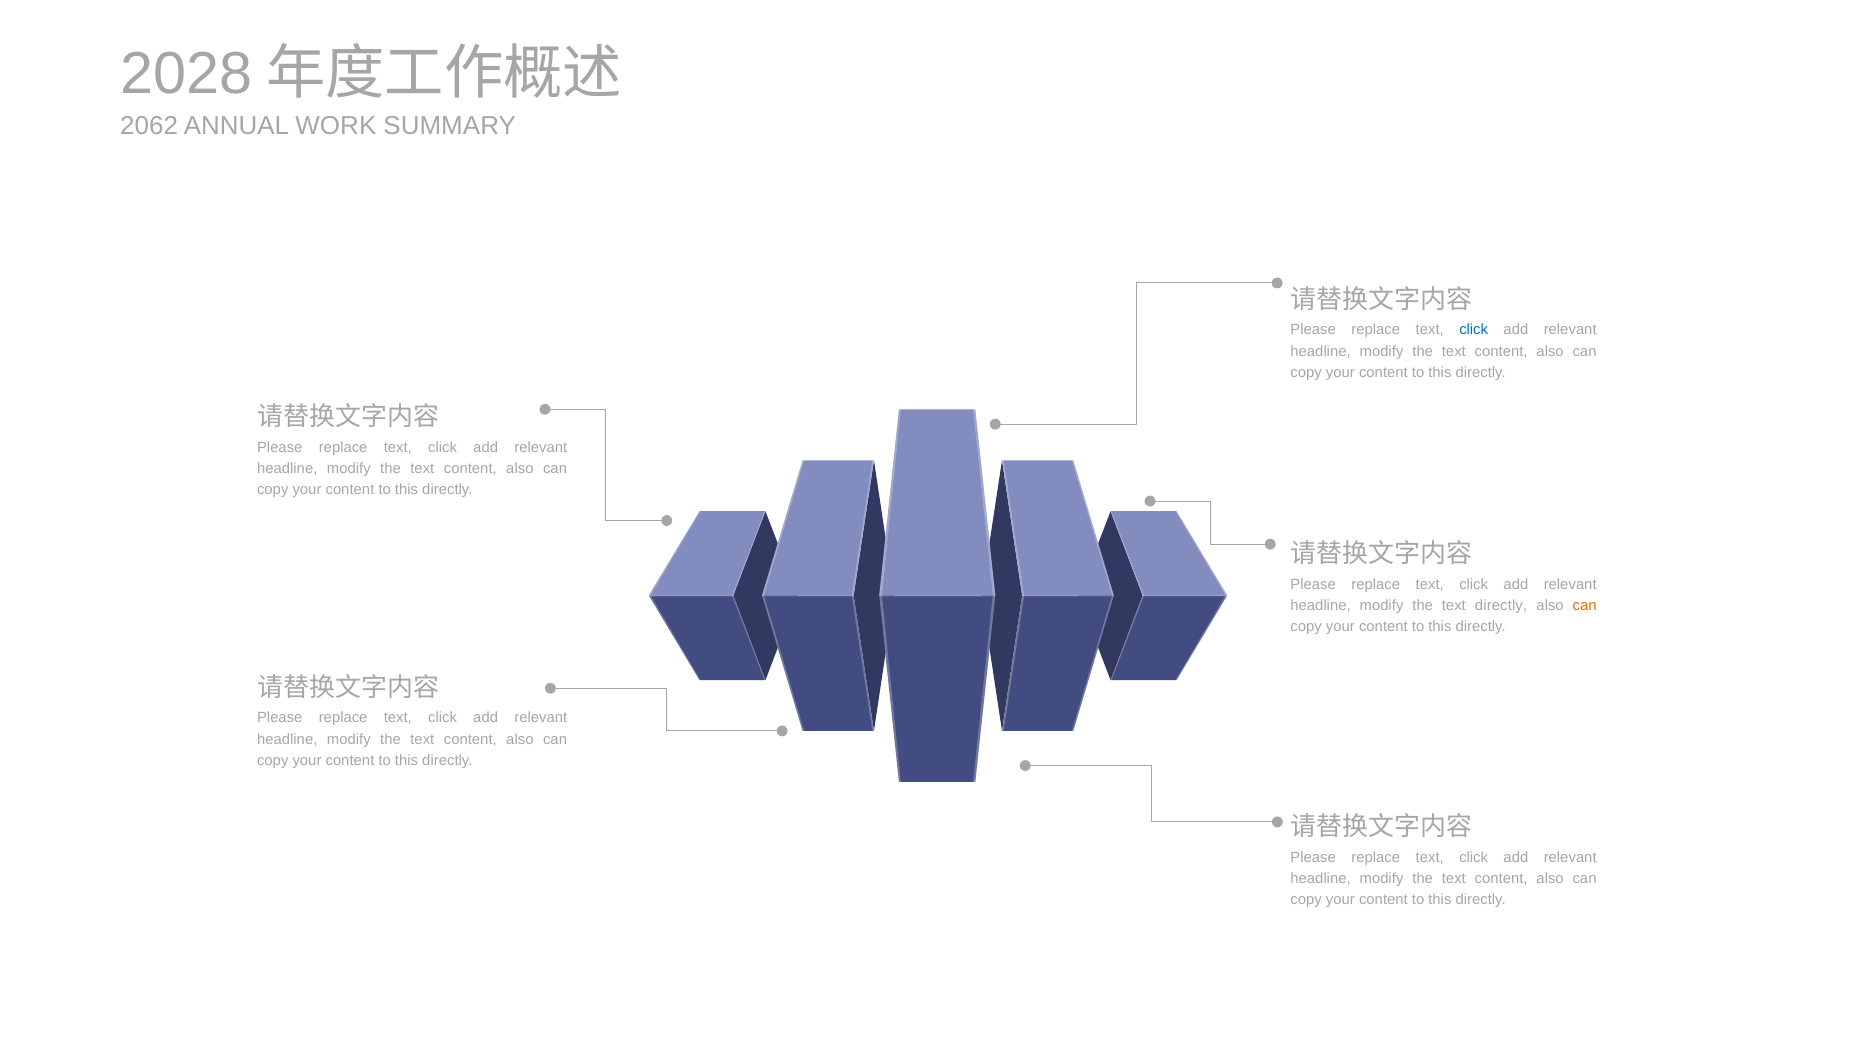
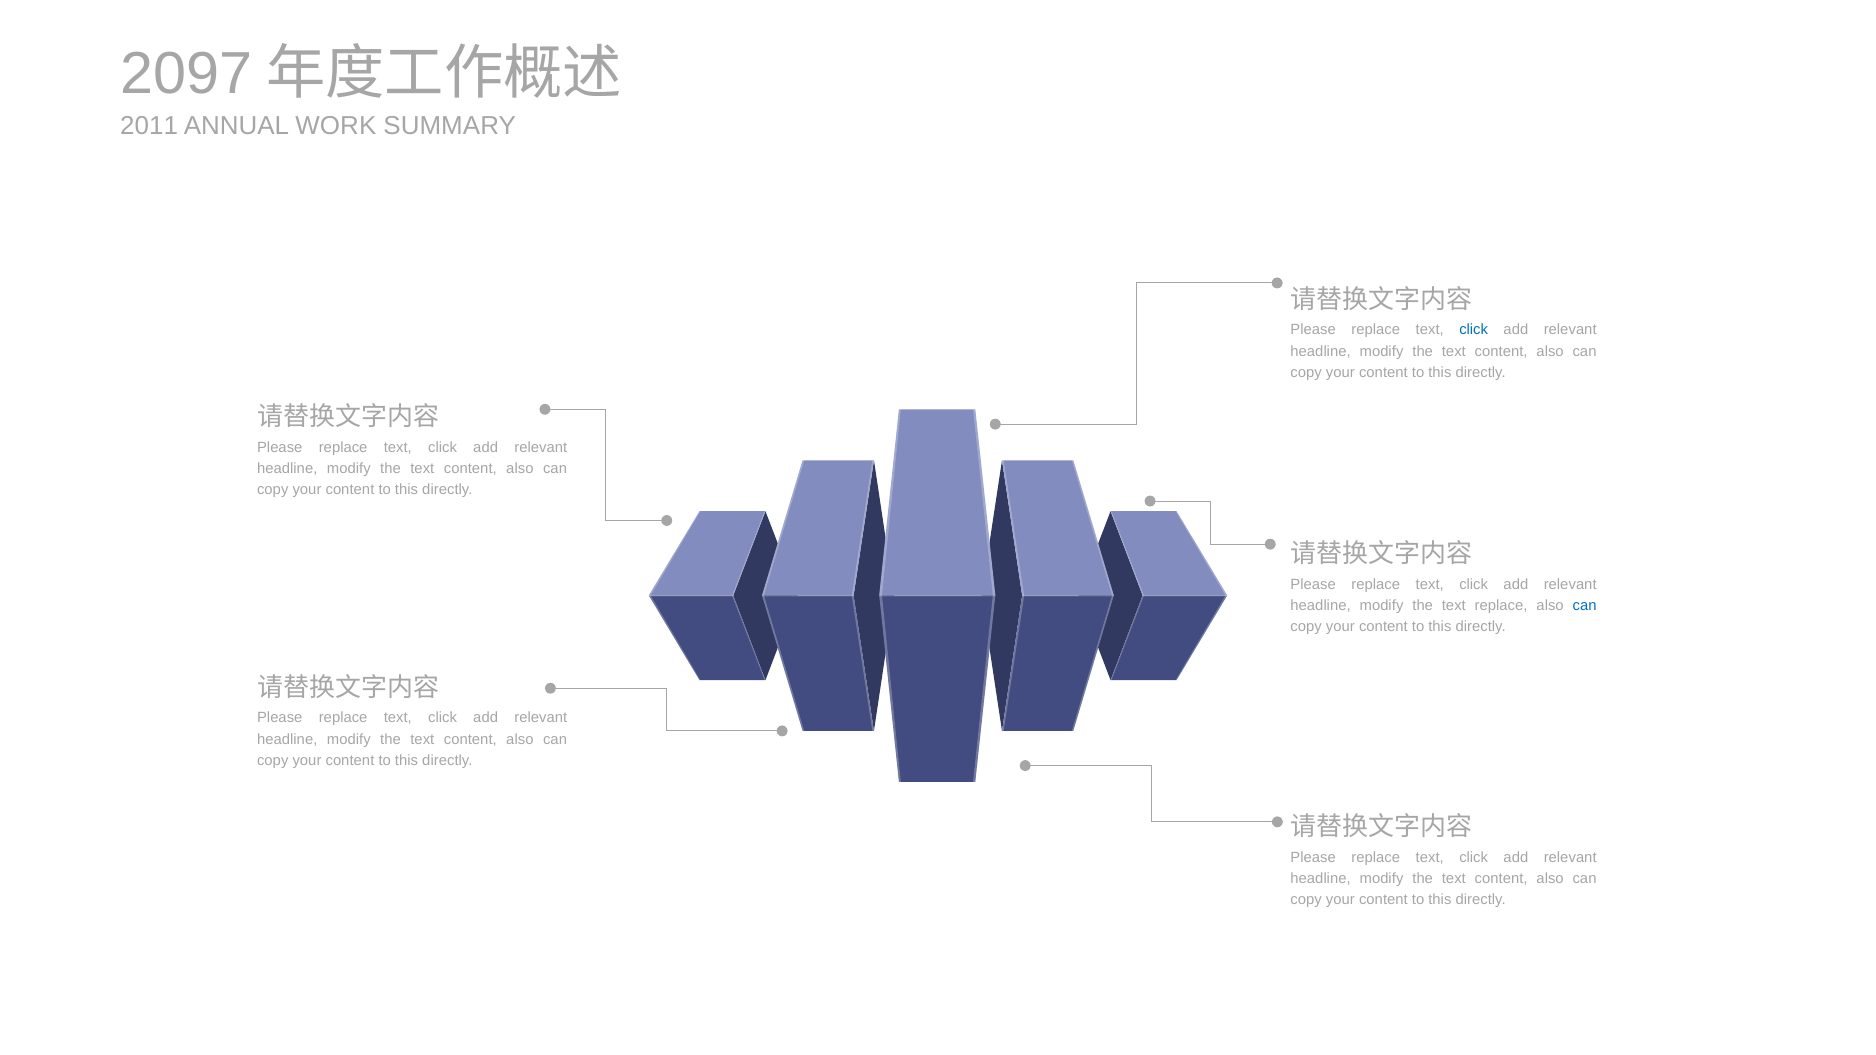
2028: 2028 -> 2097
2062: 2062 -> 2011
text directly: directly -> replace
can at (1585, 606) colour: orange -> blue
